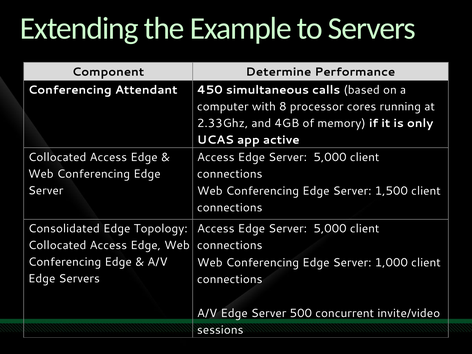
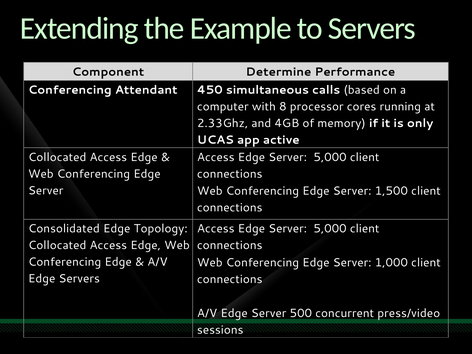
invite/video: invite/video -> press/video
